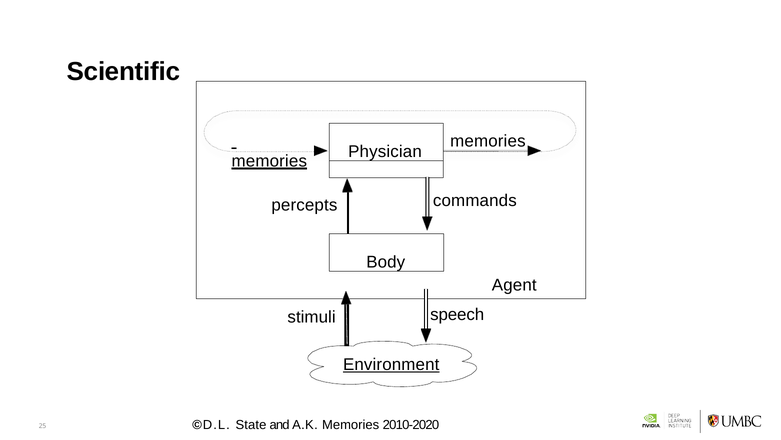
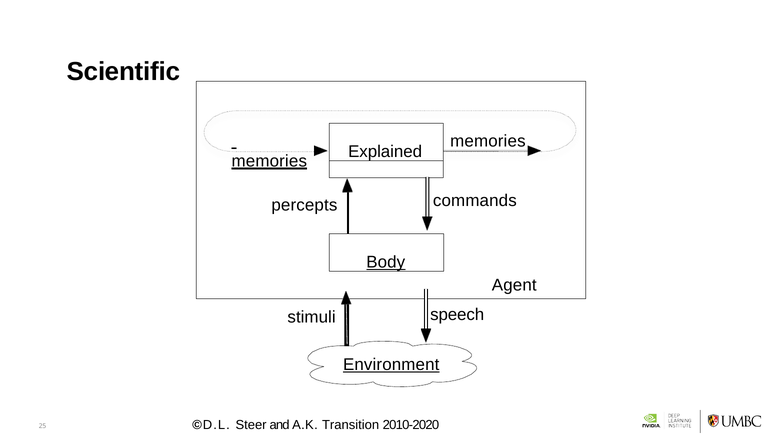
Physician: Physician -> Explained
Body underline: none -> present
State: State -> Steer
A.K Memories: Memories -> Transition
